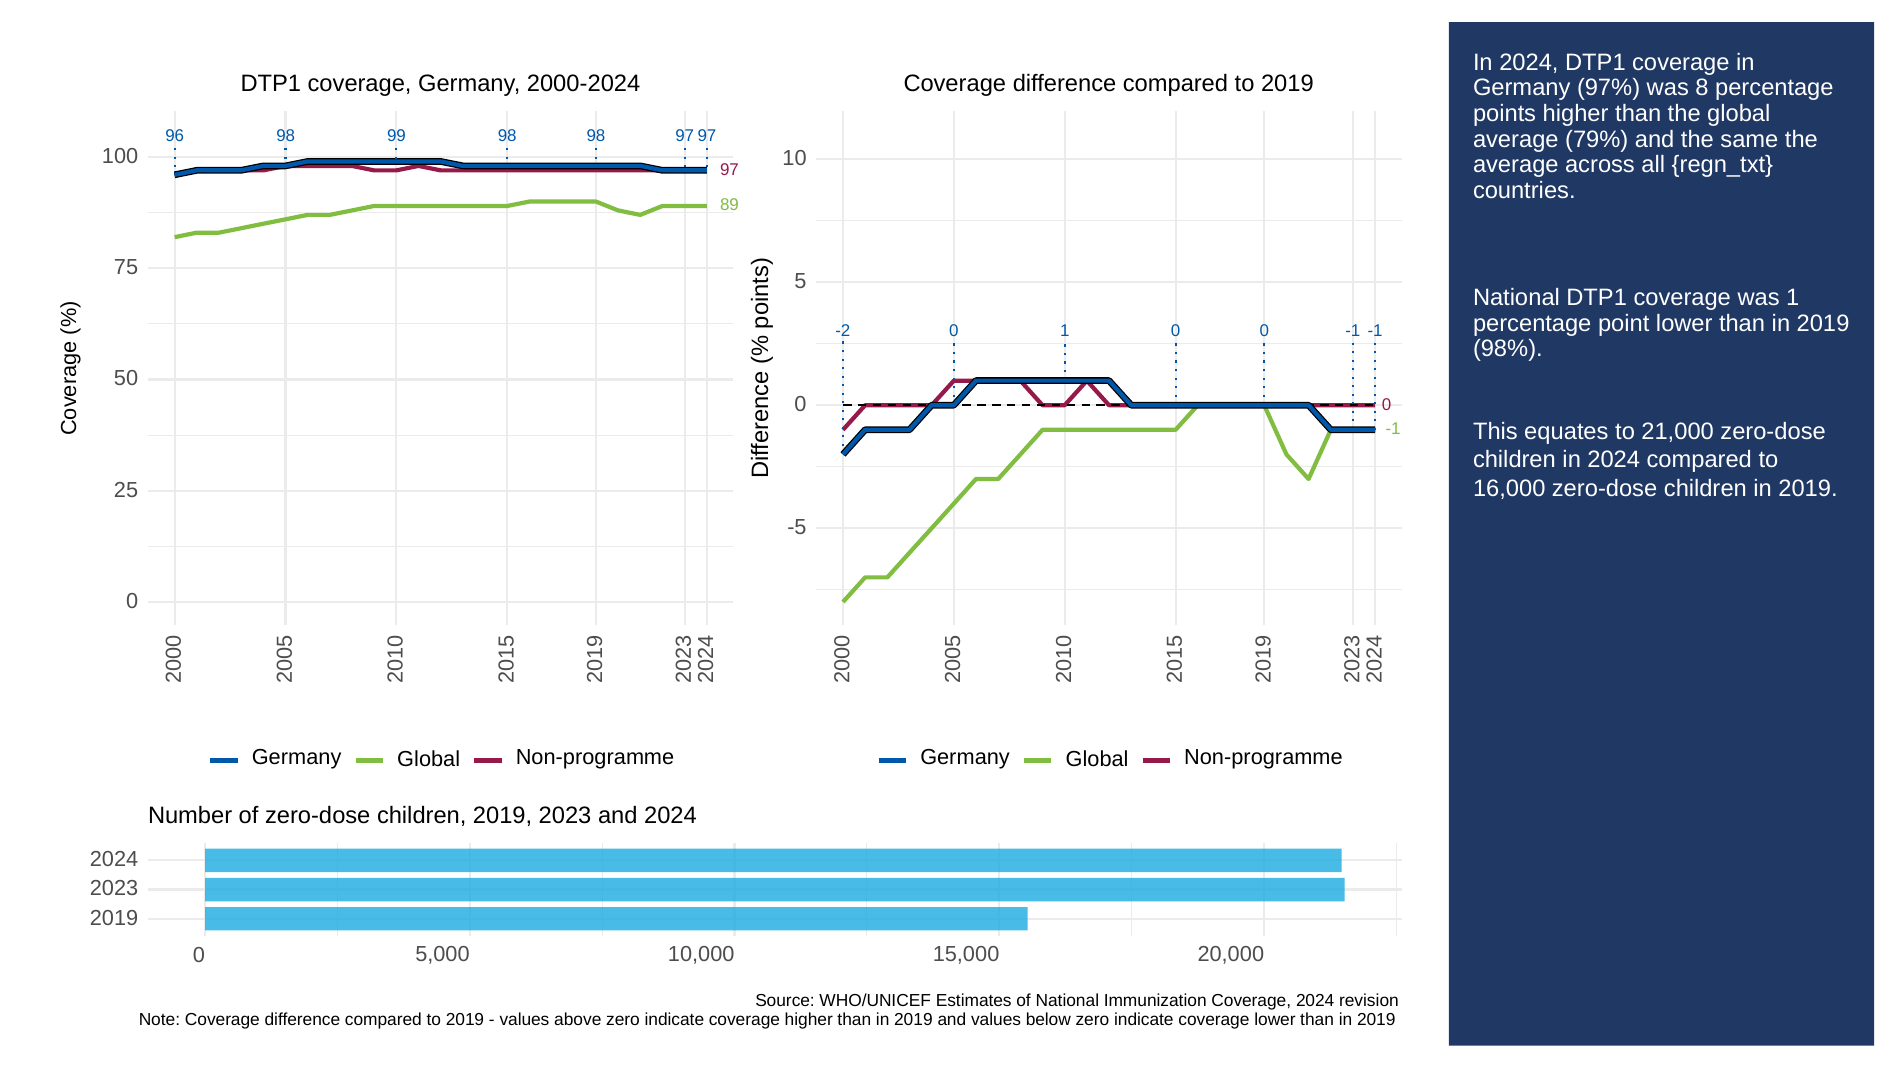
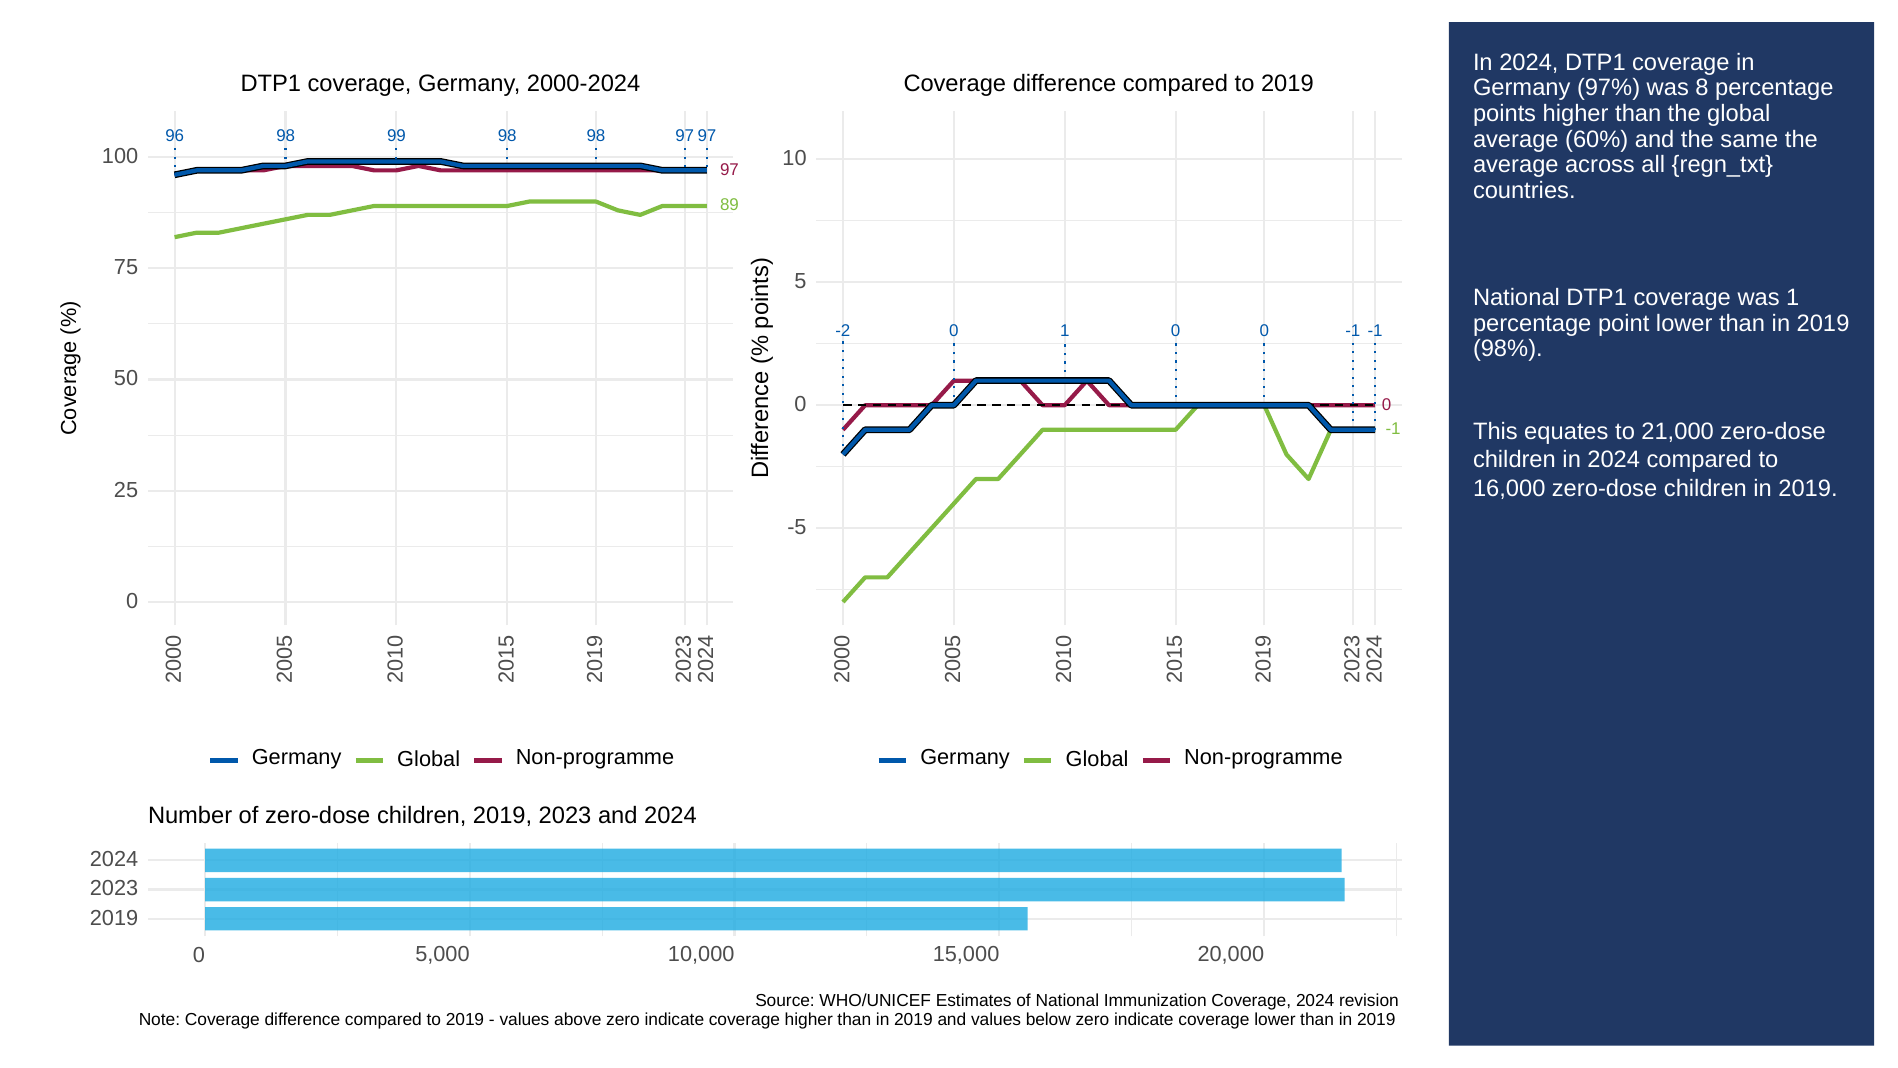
79%: 79% -> 60%
